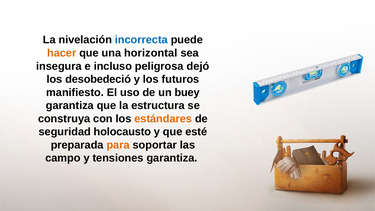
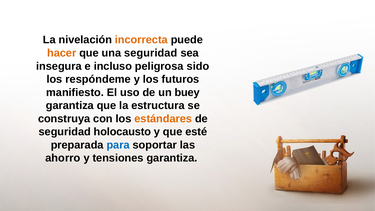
incorrecta colour: blue -> orange
una horizontal: horizontal -> seguridad
dejó: dejó -> sido
desobedeció: desobedeció -> respóndeme
para colour: orange -> blue
campo: campo -> ahorro
